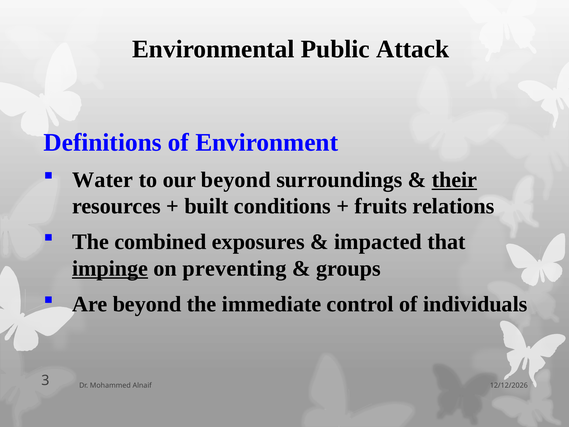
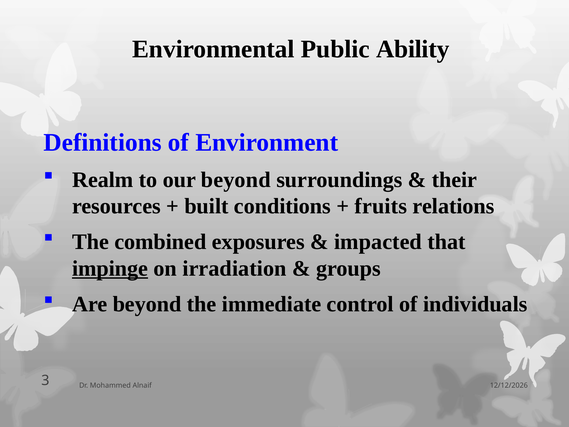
Attack: Attack -> Ability
Water: Water -> Realm
their underline: present -> none
preventing: preventing -> irradiation
